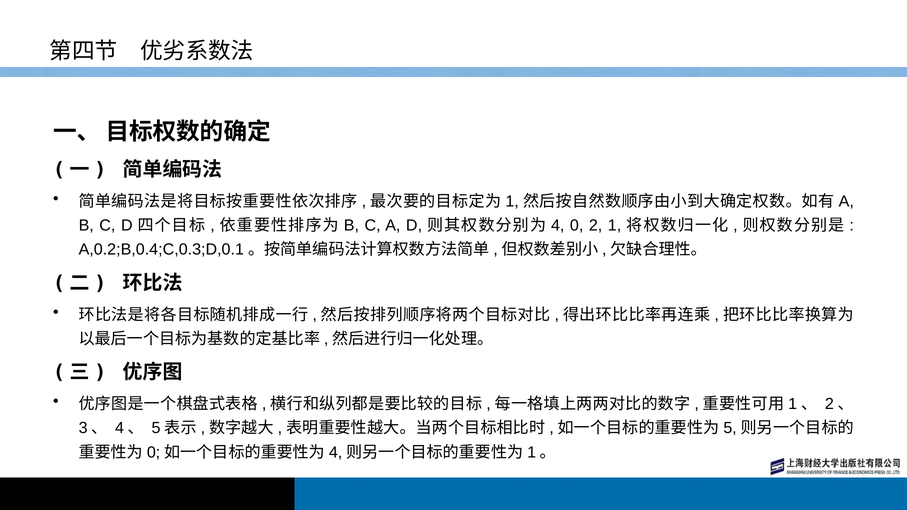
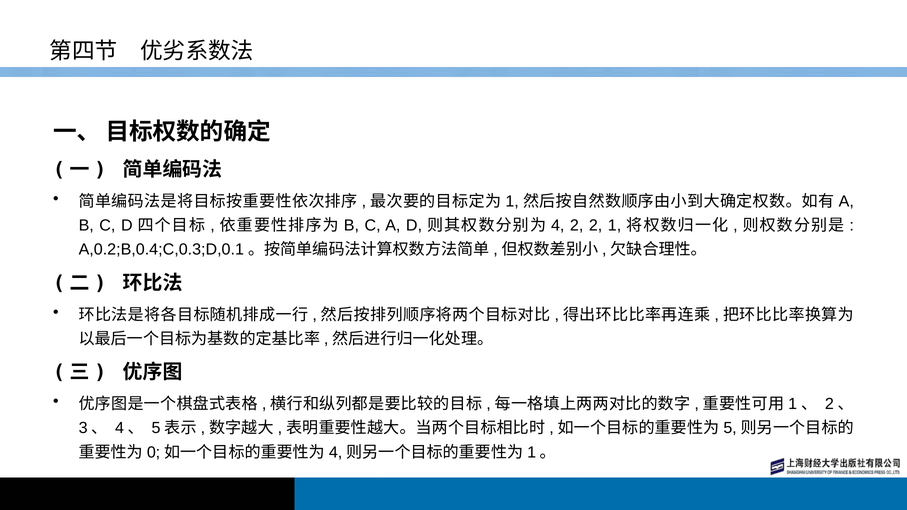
0 at (577, 226): 0 -> 2
